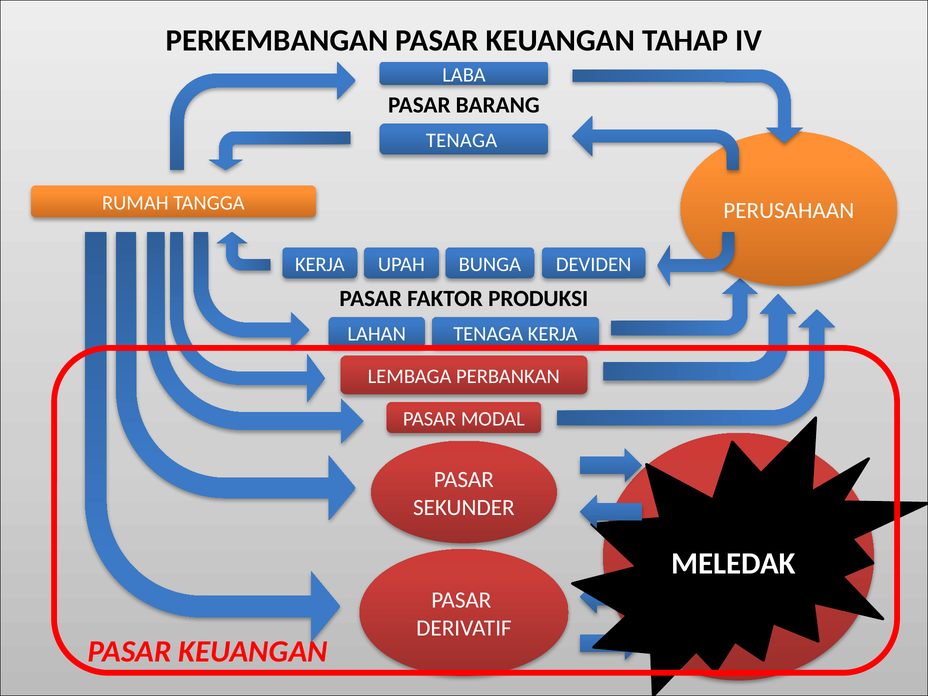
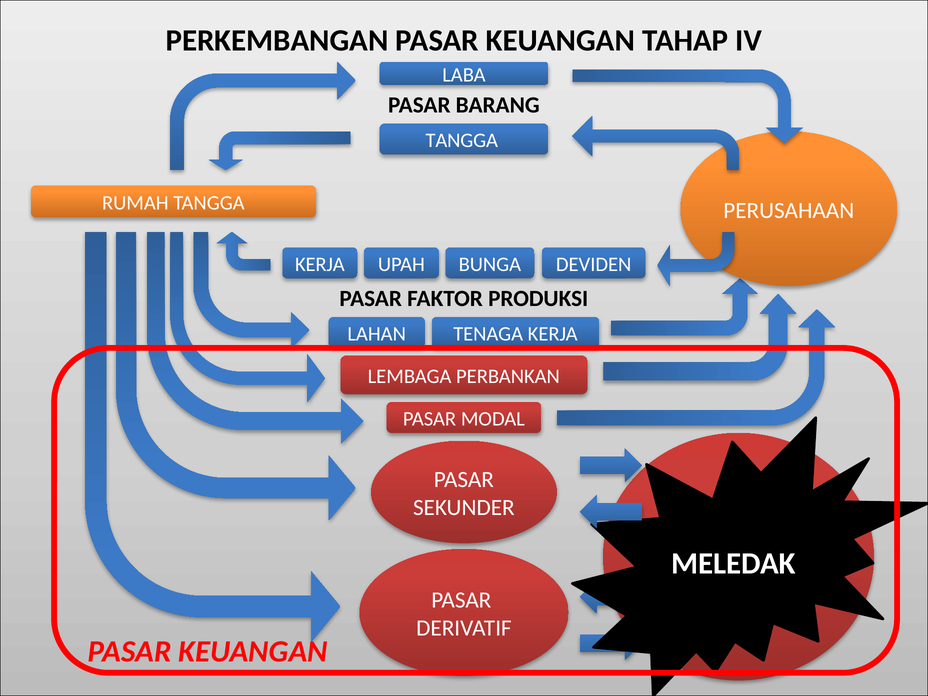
TENAGA at (462, 141): TENAGA -> TANGGA
